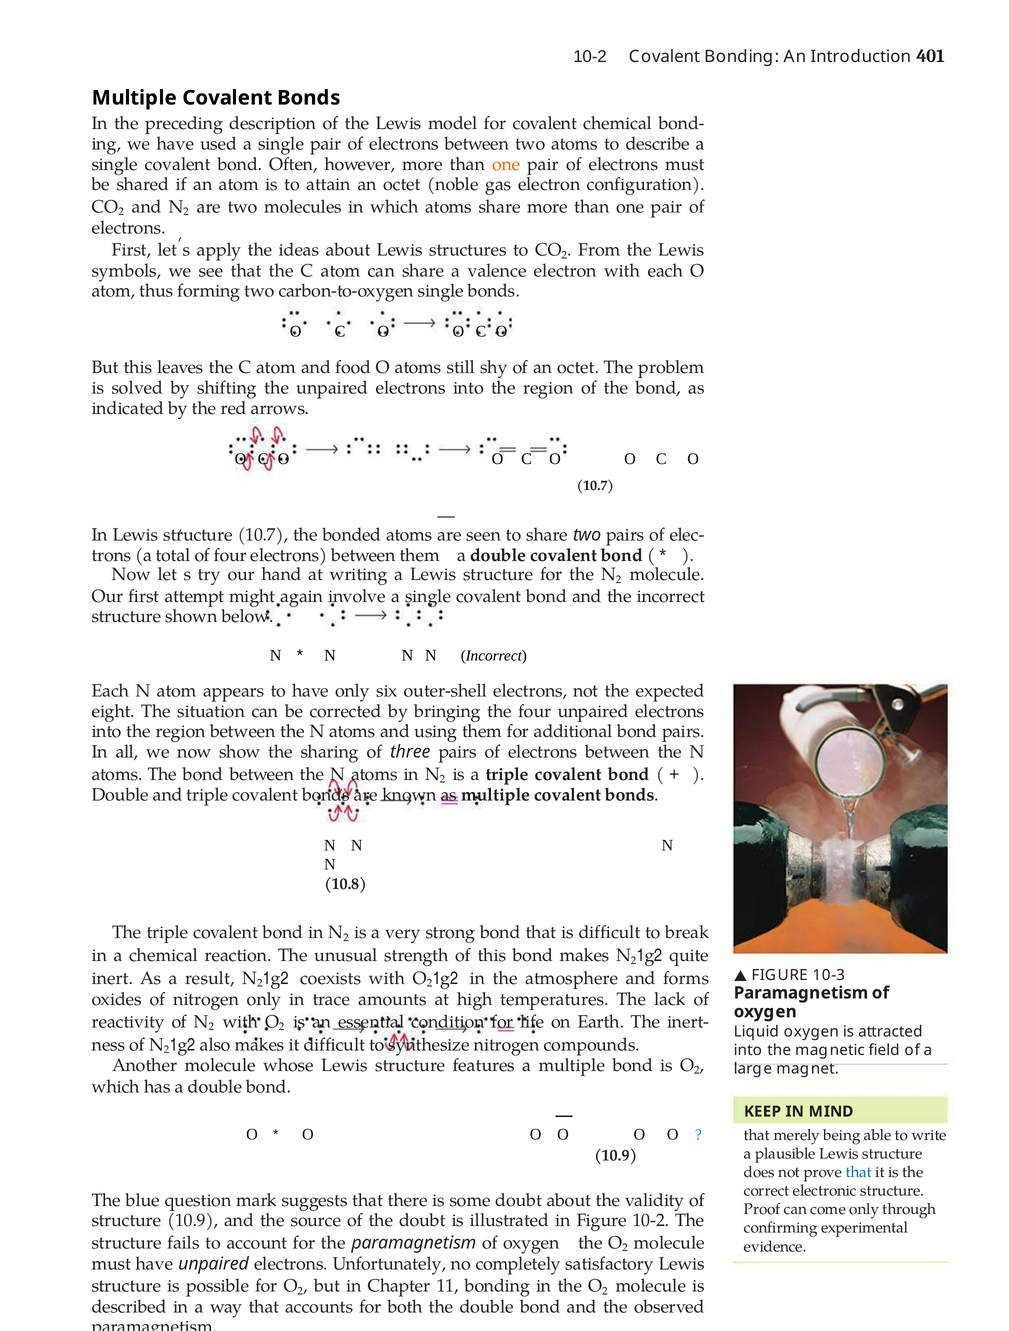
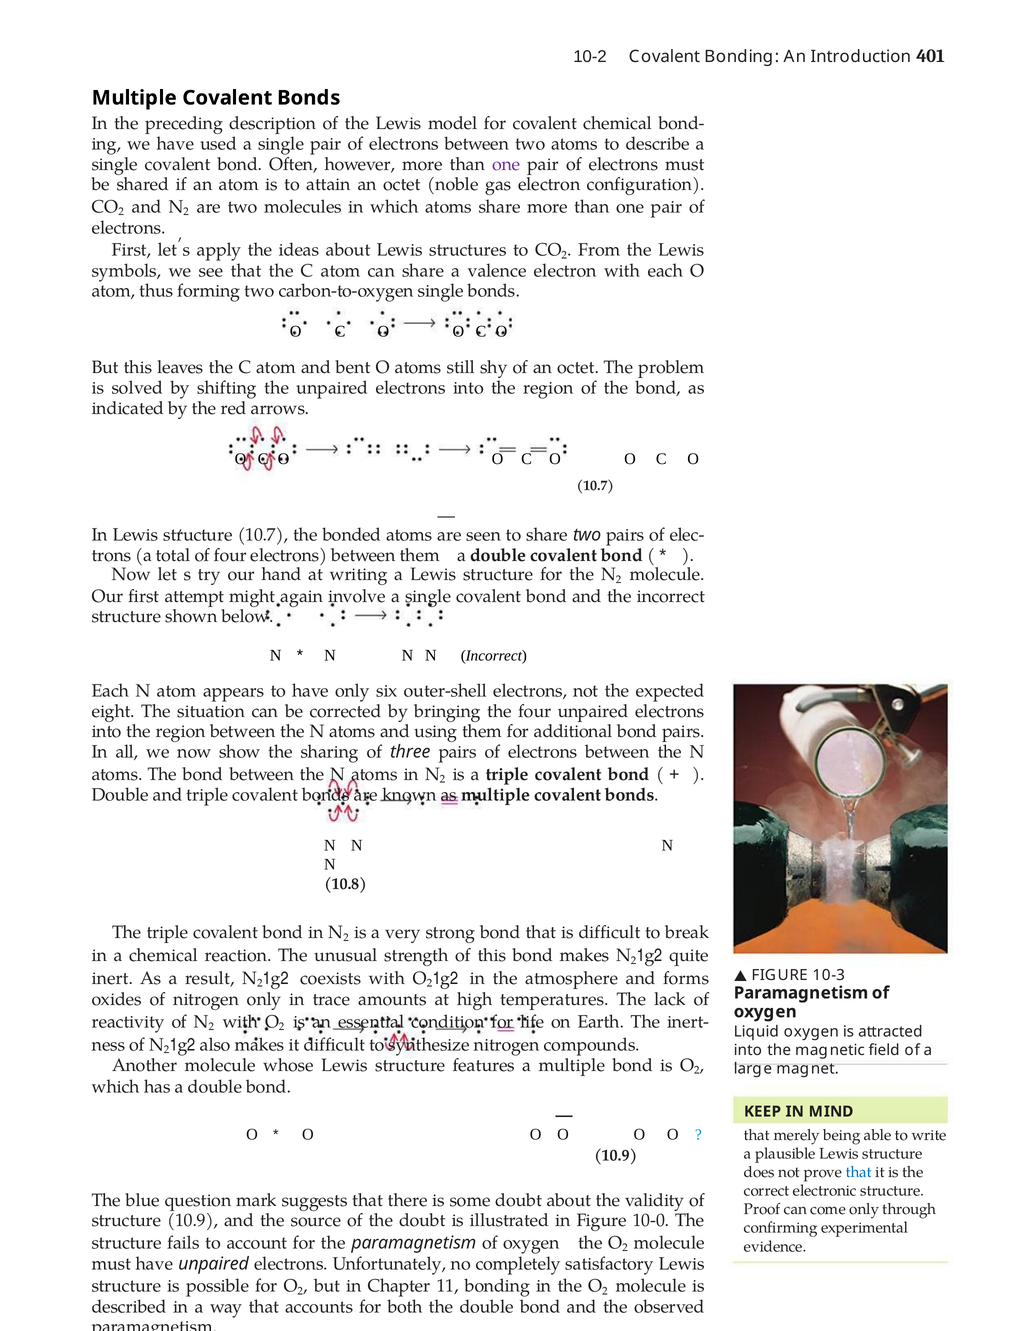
one at (506, 164) colour: orange -> purple
food: food -> bent
Figure 10-2: 10-2 -> 10-0
